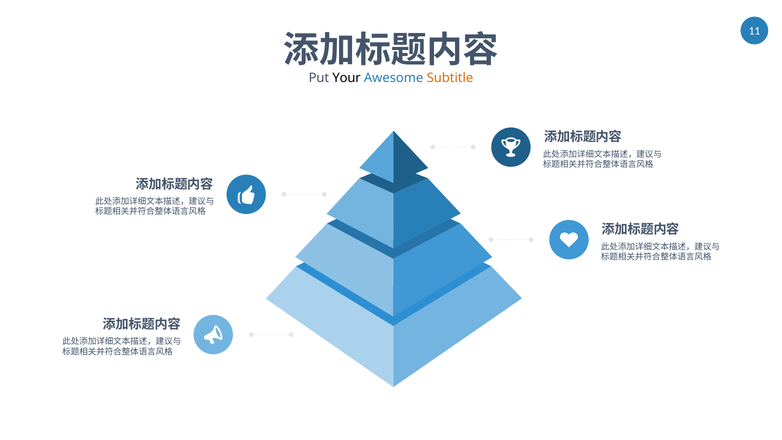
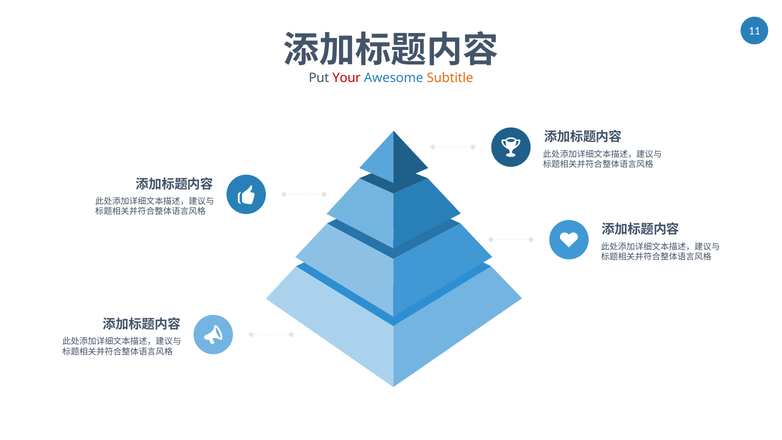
Your colour: black -> red
